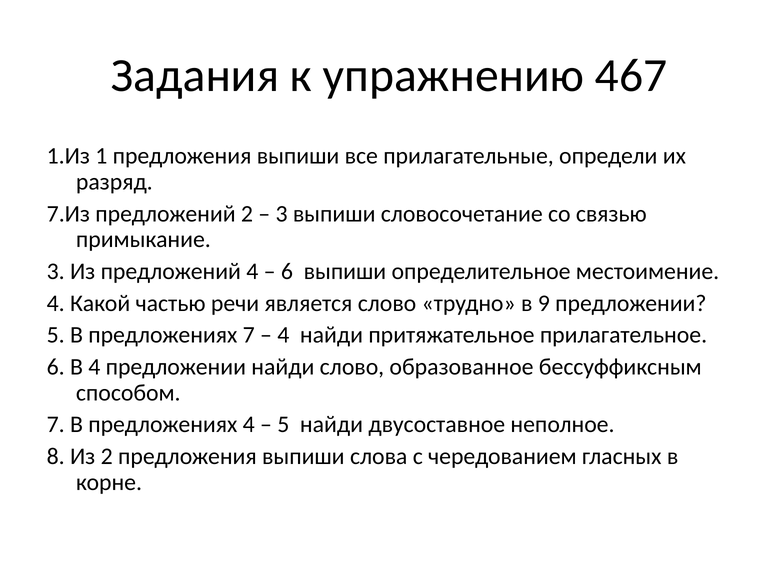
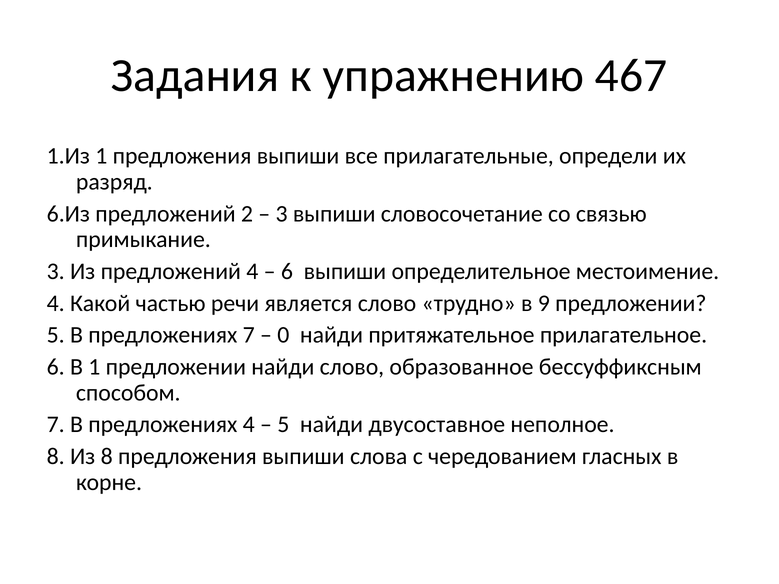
7.Из: 7.Из -> 6.Из
4 at (283, 335): 4 -> 0
В 4: 4 -> 1
Из 2: 2 -> 8
